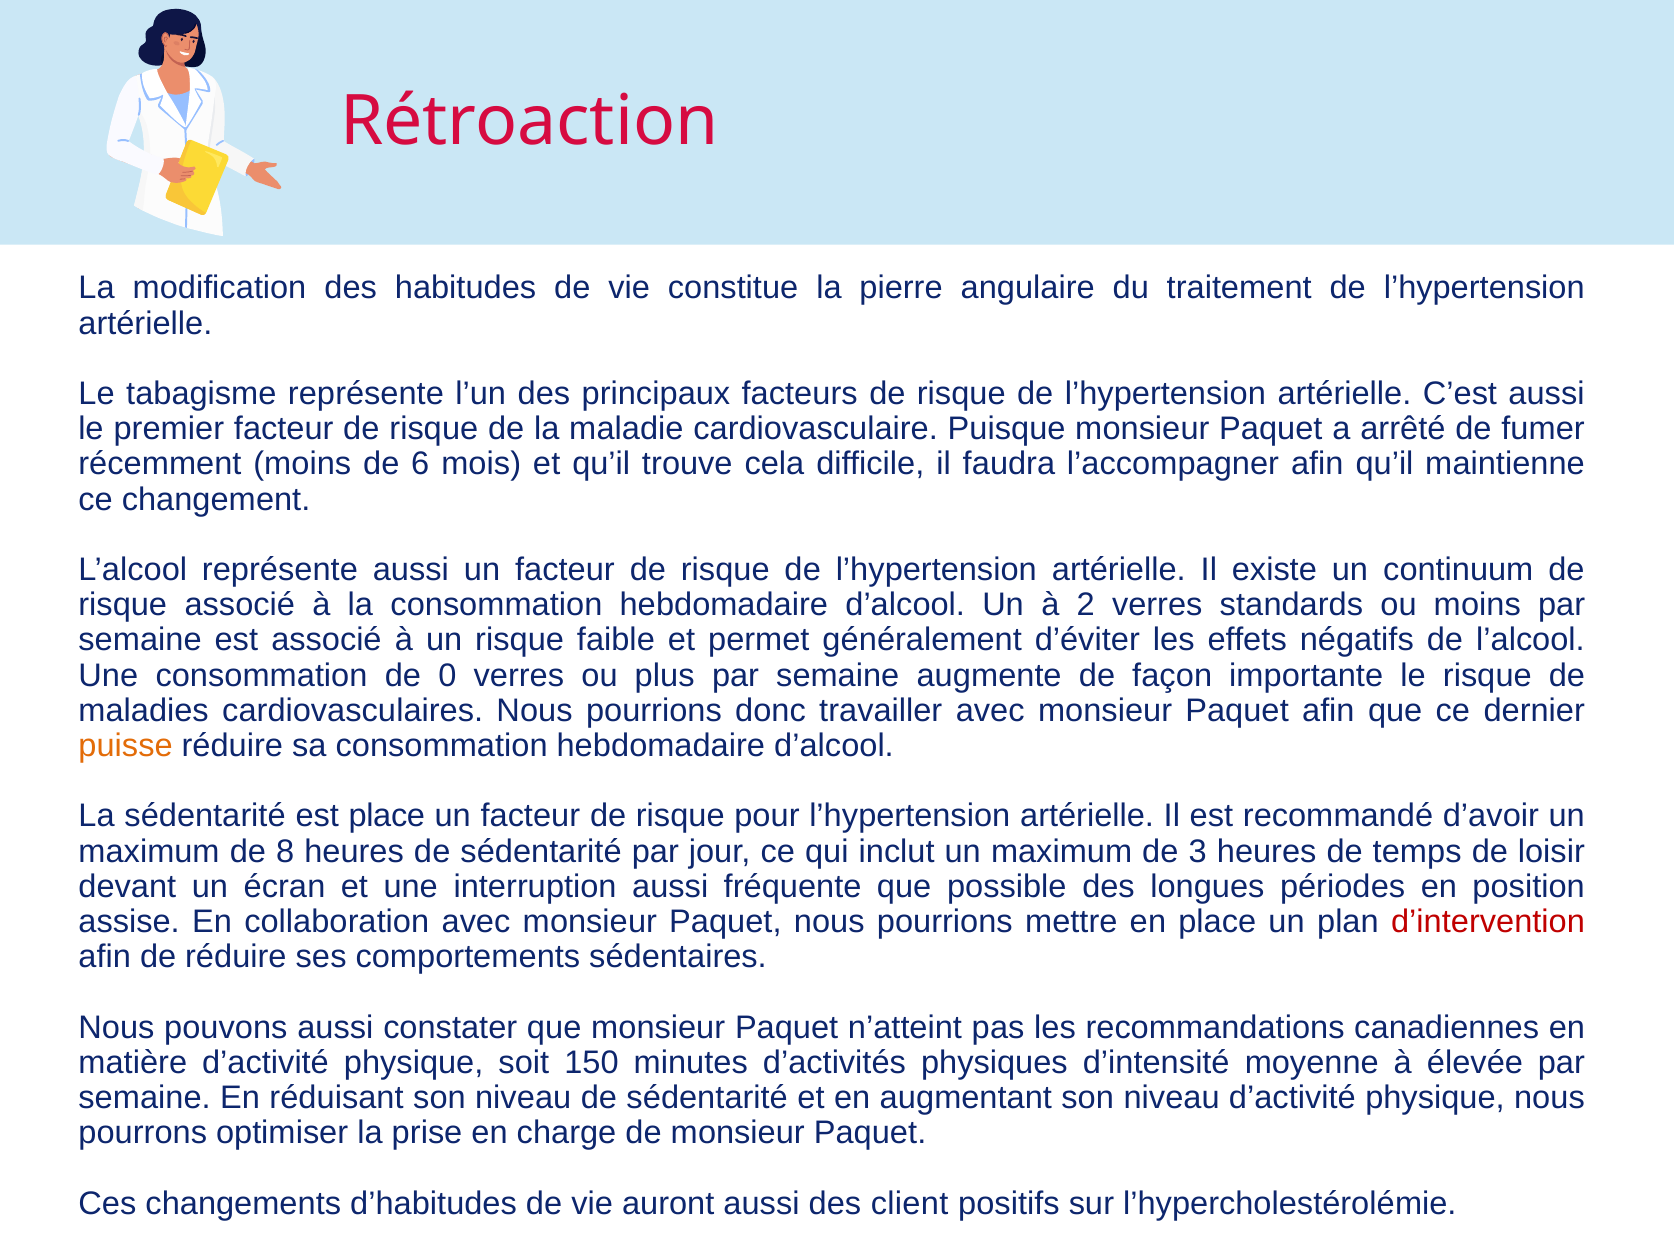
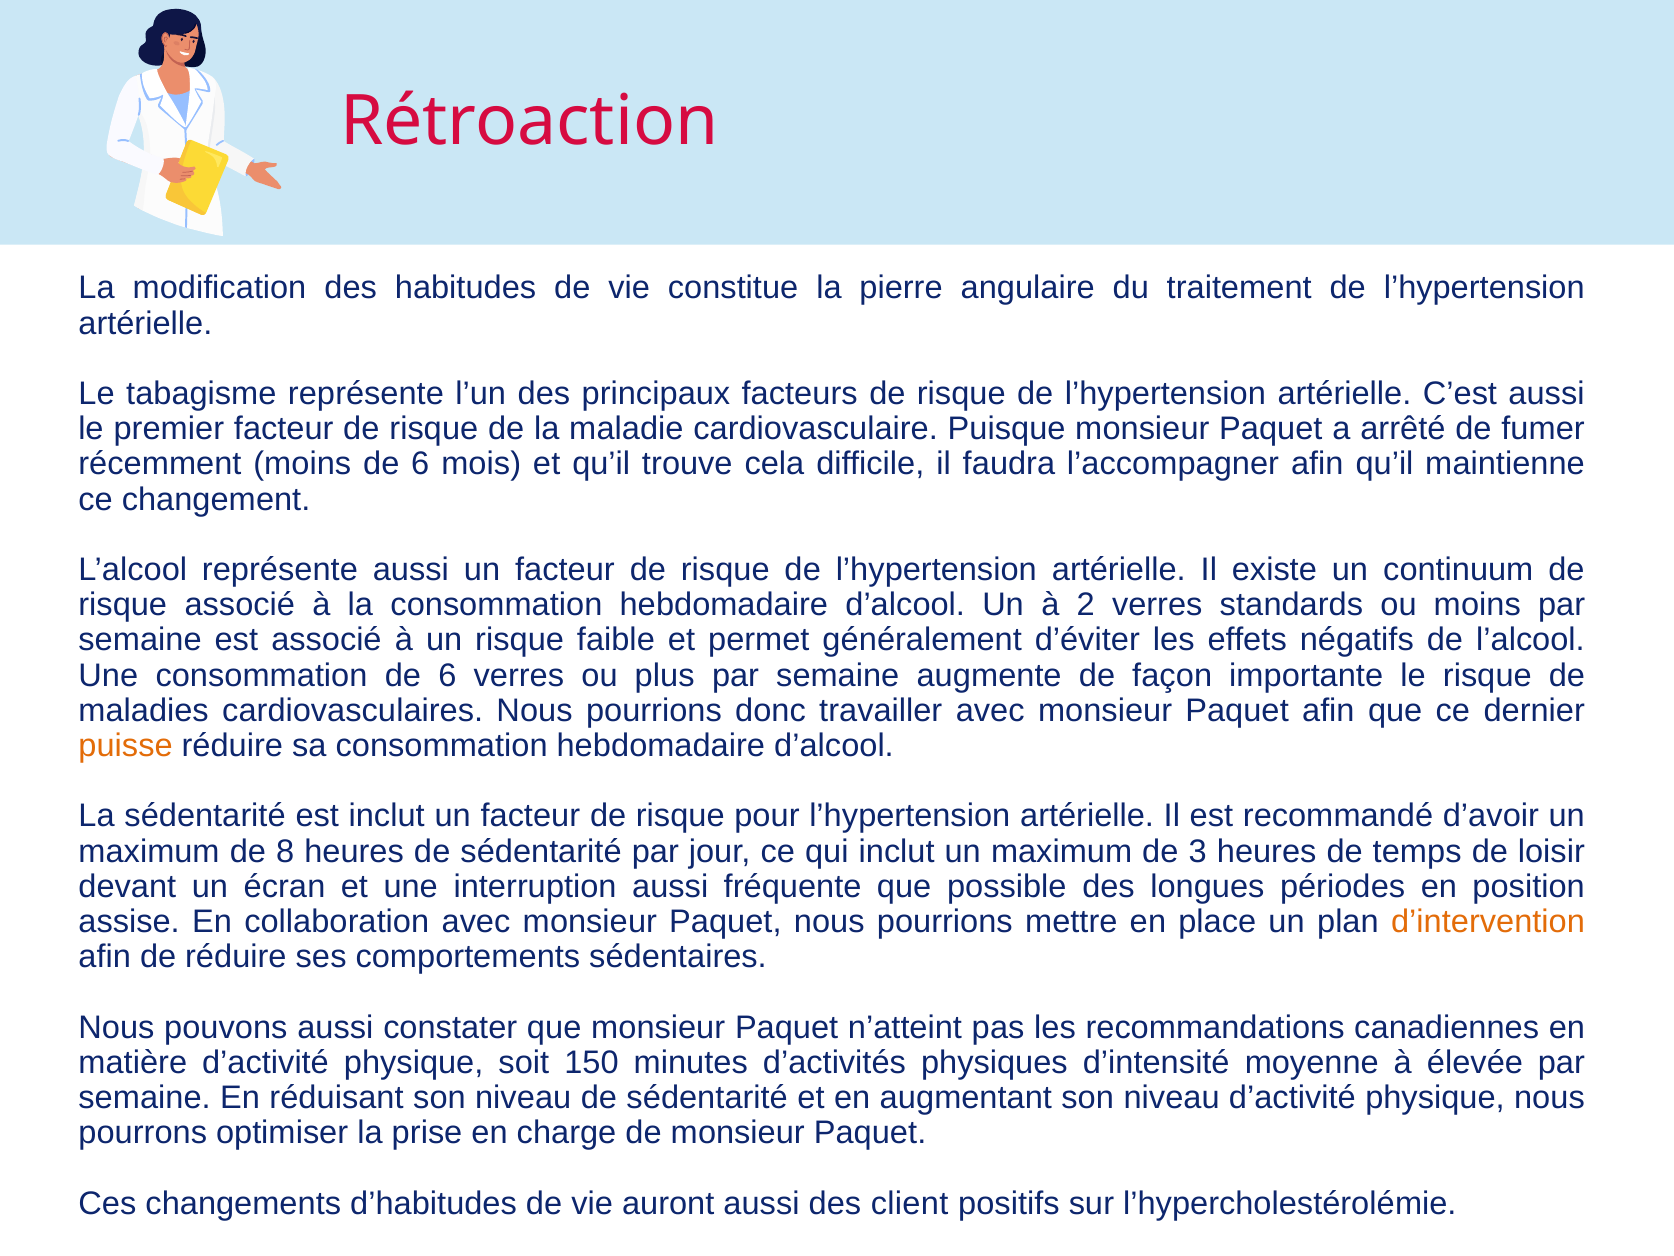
consommation de 0: 0 -> 6
est place: place -> inclut
d’intervention colour: red -> orange
